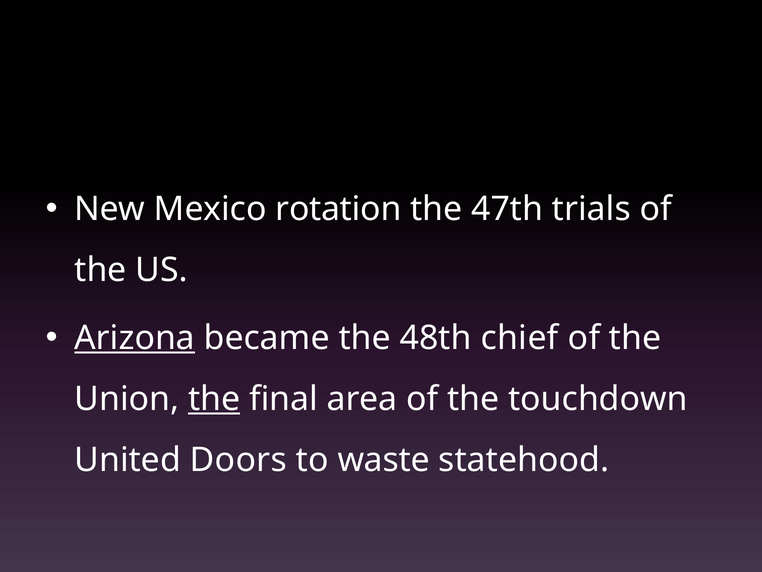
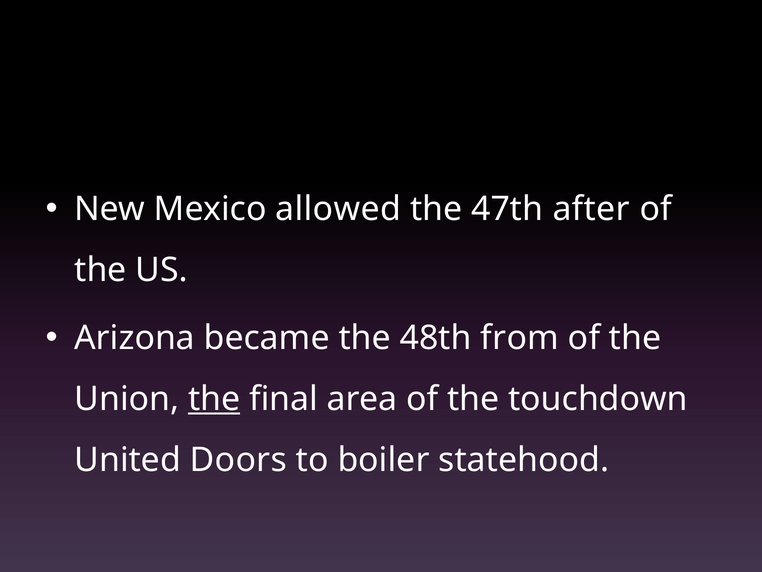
rotation: rotation -> allowed
trials: trials -> after
Arizona underline: present -> none
chief: chief -> from
waste: waste -> boiler
